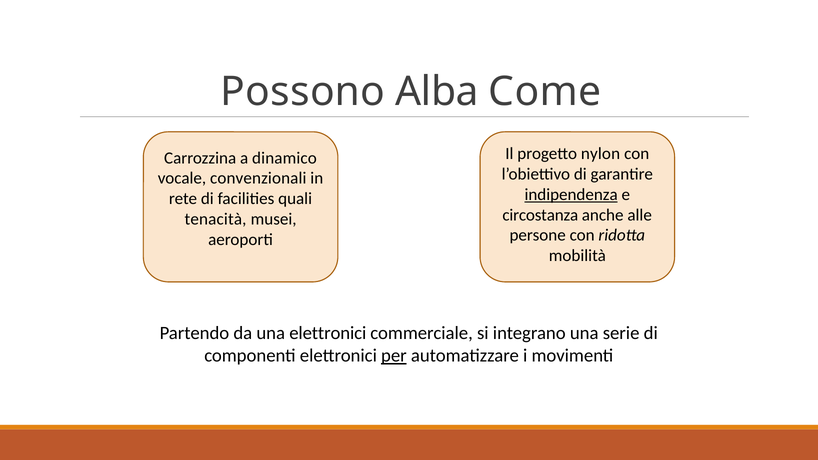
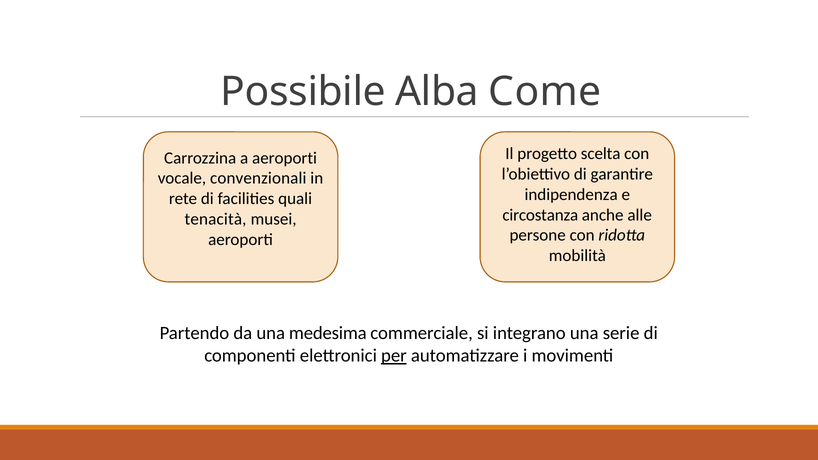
Possono: Possono -> Possibile
nylon: nylon -> scelta
a dinamico: dinamico -> aeroporti
indipendenza underline: present -> none
una elettronici: elettronici -> medesima
